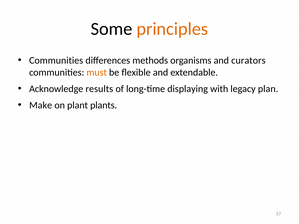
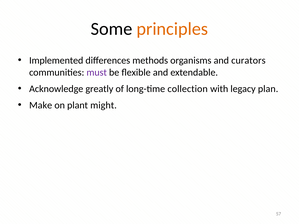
Communities at (56, 61): Communities -> Implemented
must colour: orange -> purple
results: results -> greatly
displaying: displaying -> collection
plants: plants -> might
